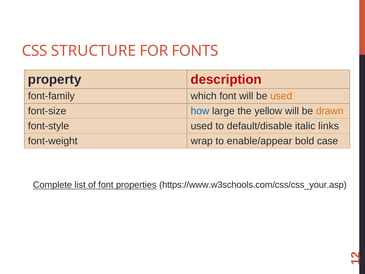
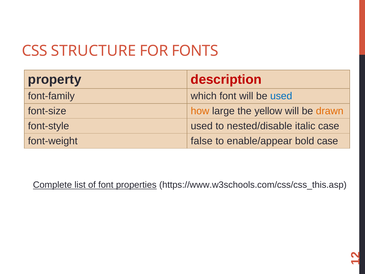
used at (281, 96) colour: orange -> blue
how colour: blue -> orange
default/disable: default/disable -> nested/disable
italic links: links -> case
wrap: wrap -> false
https://www.w3schools.com/css/css_your.asp: https://www.w3schools.com/css/css_your.asp -> https://www.w3schools.com/css/css_this.asp
